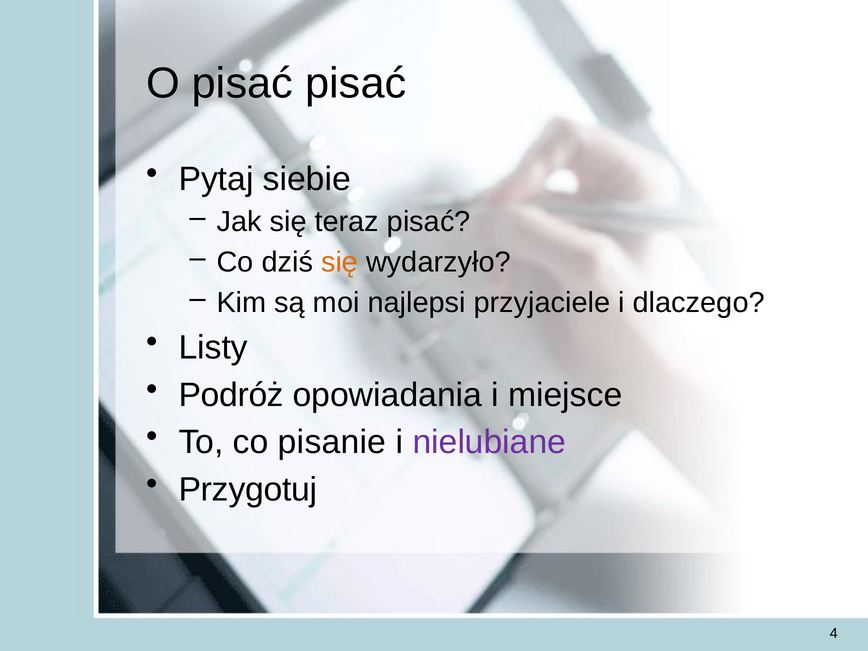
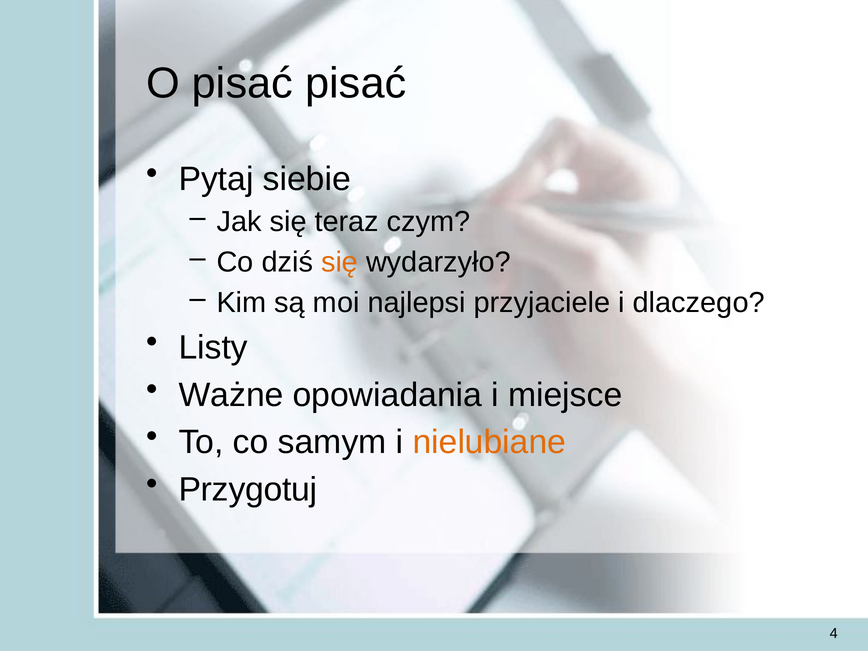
teraz pisać: pisać -> czym
Podróż: Podróż -> Ważne
pisanie: pisanie -> samym
nielubiane colour: purple -> orange
